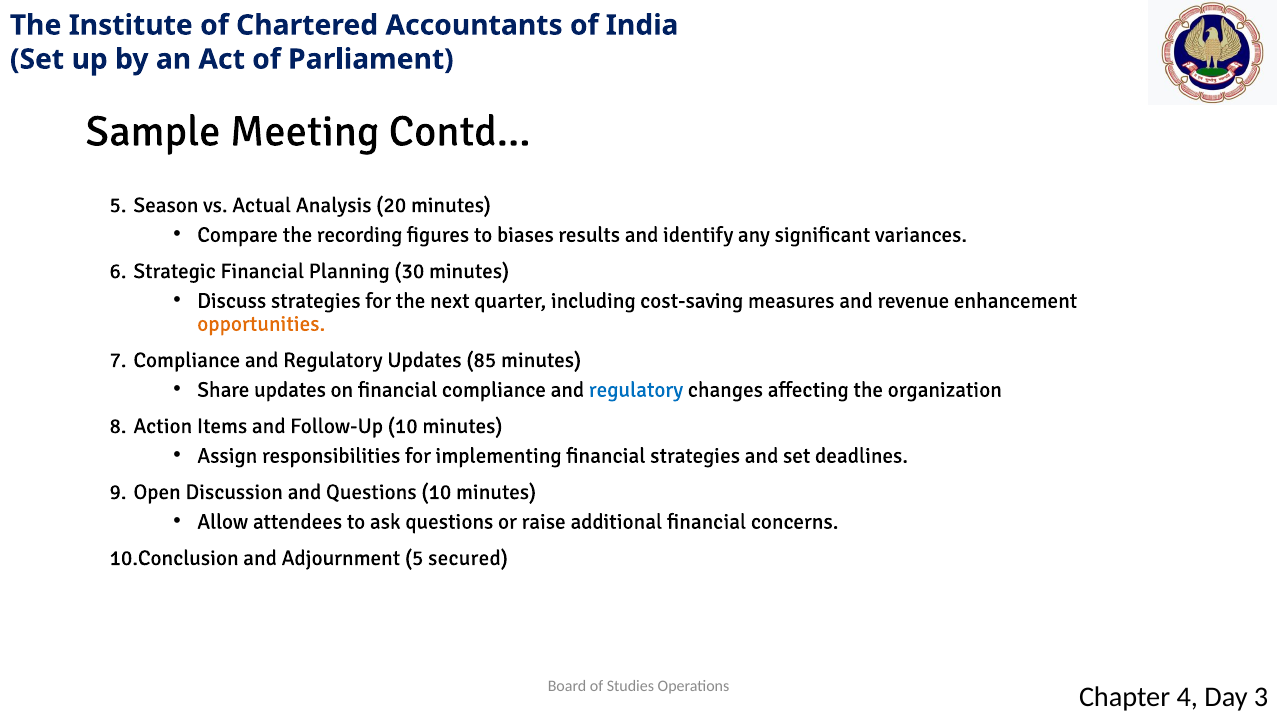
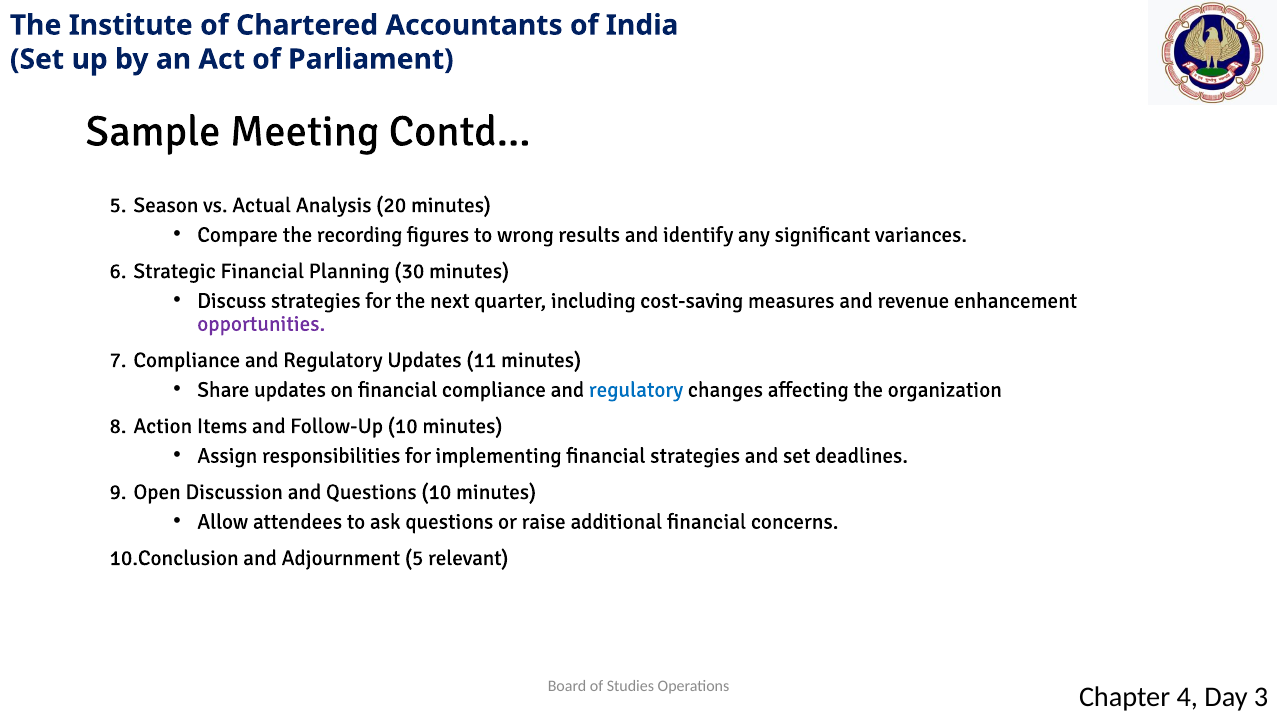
biases: biases -> wrong
opportunities colour: orange -> purple
85: 85 -> 11
secured: secured -> relevant
